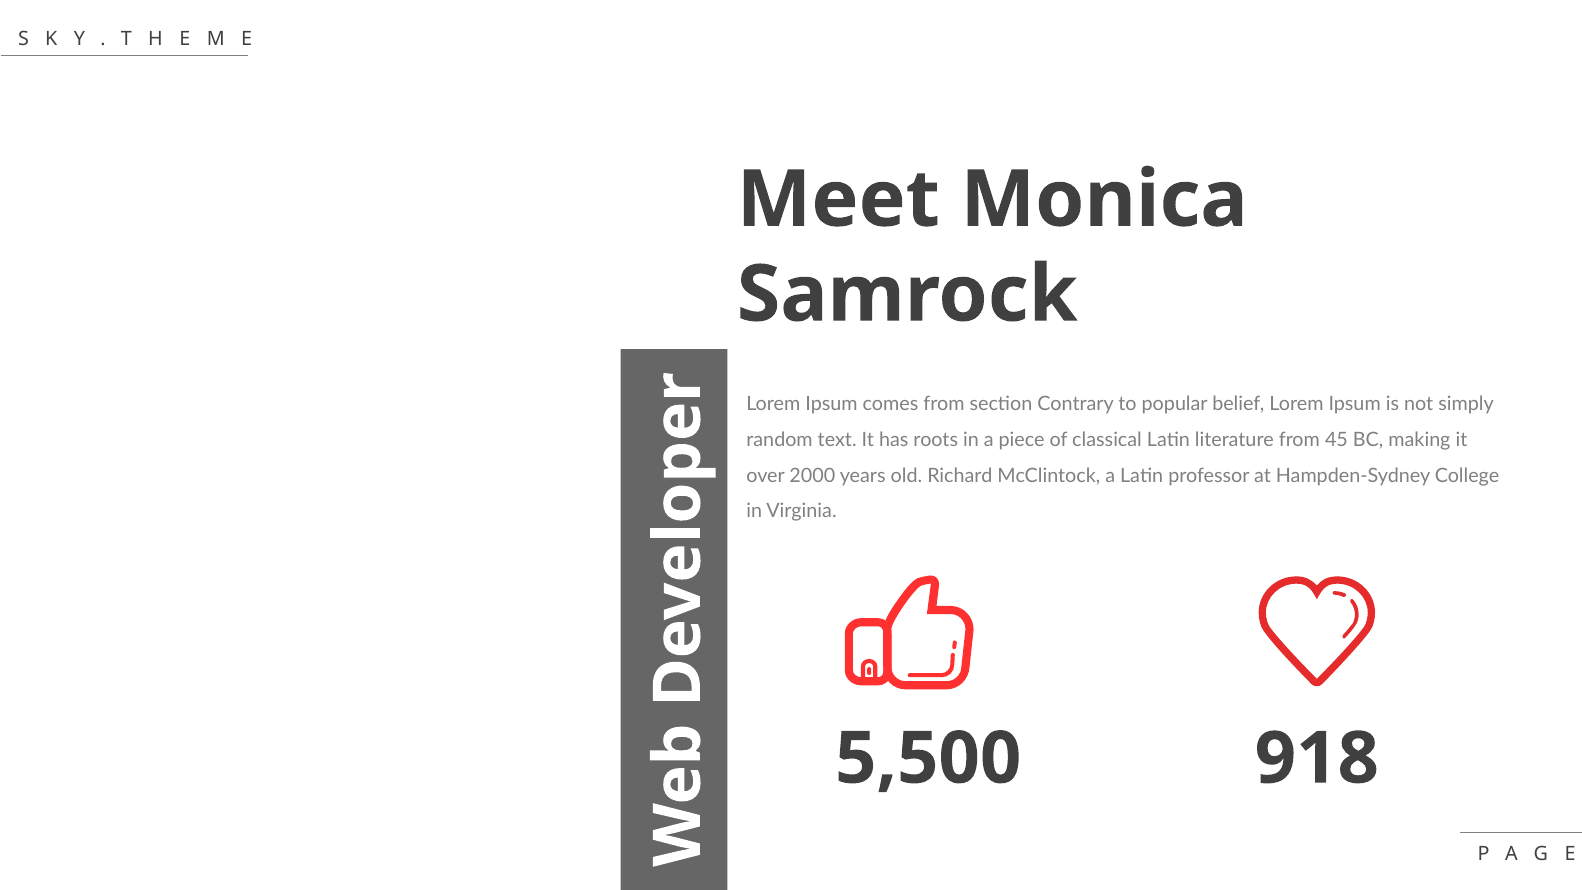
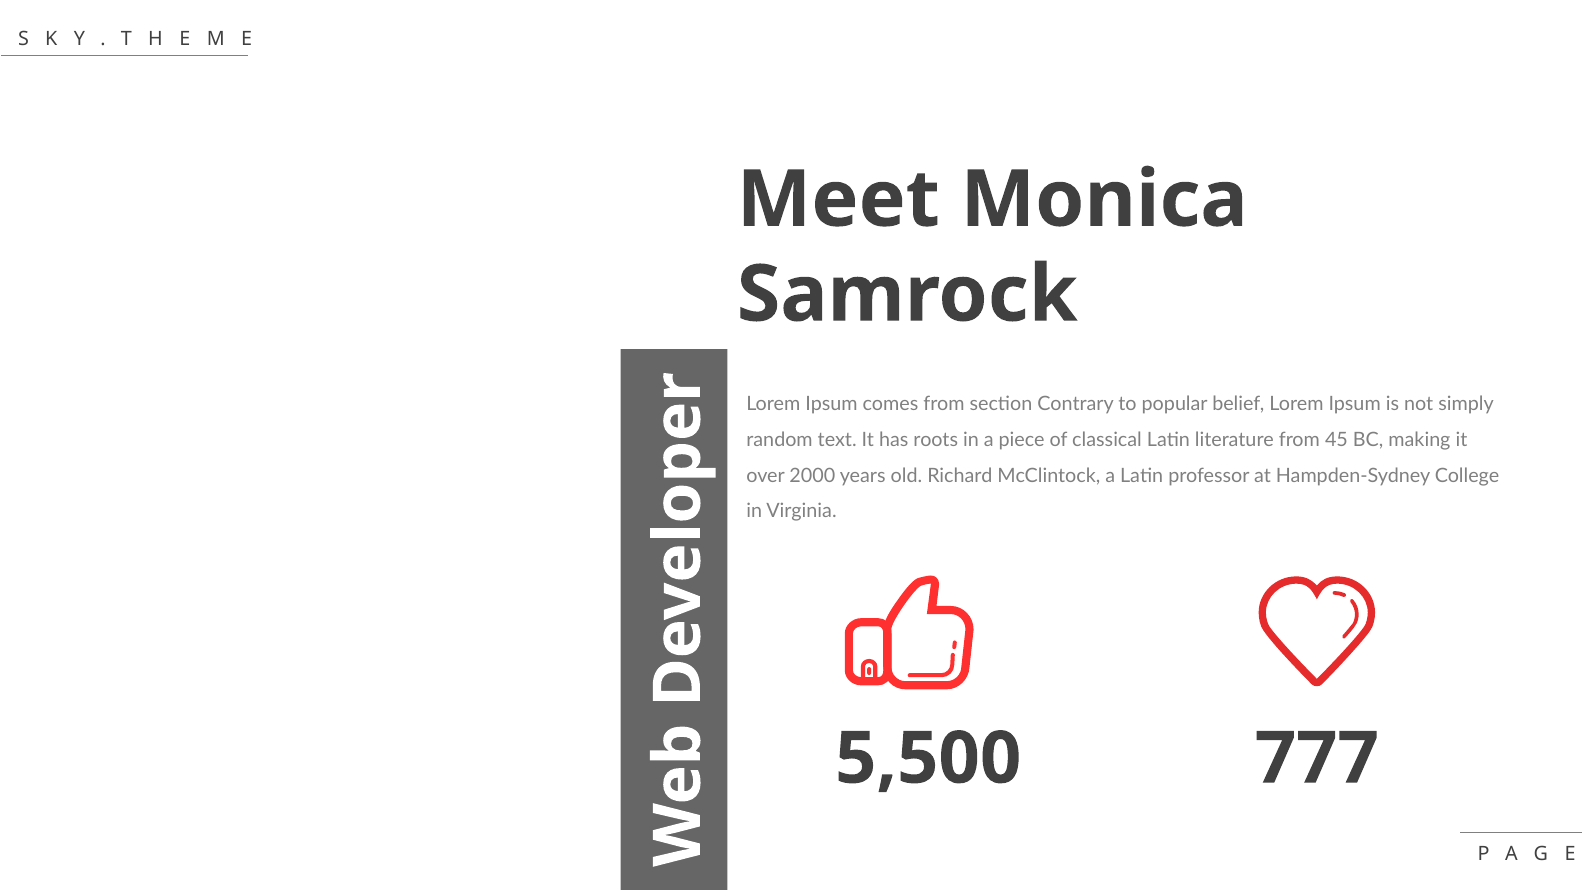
918: 918 -> 777
